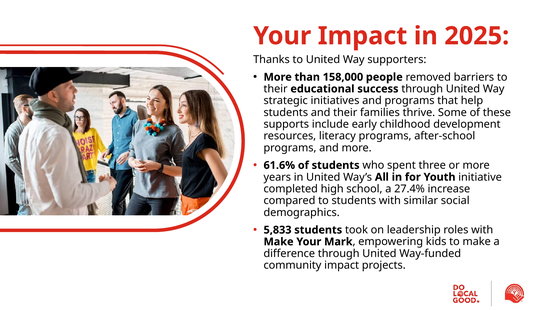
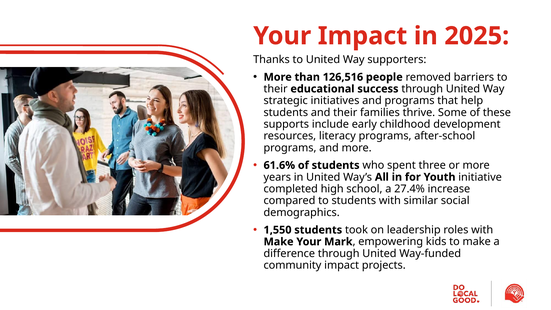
158,000: 158,000 -> 126,516
5,833: 5,833 -> 1,550
